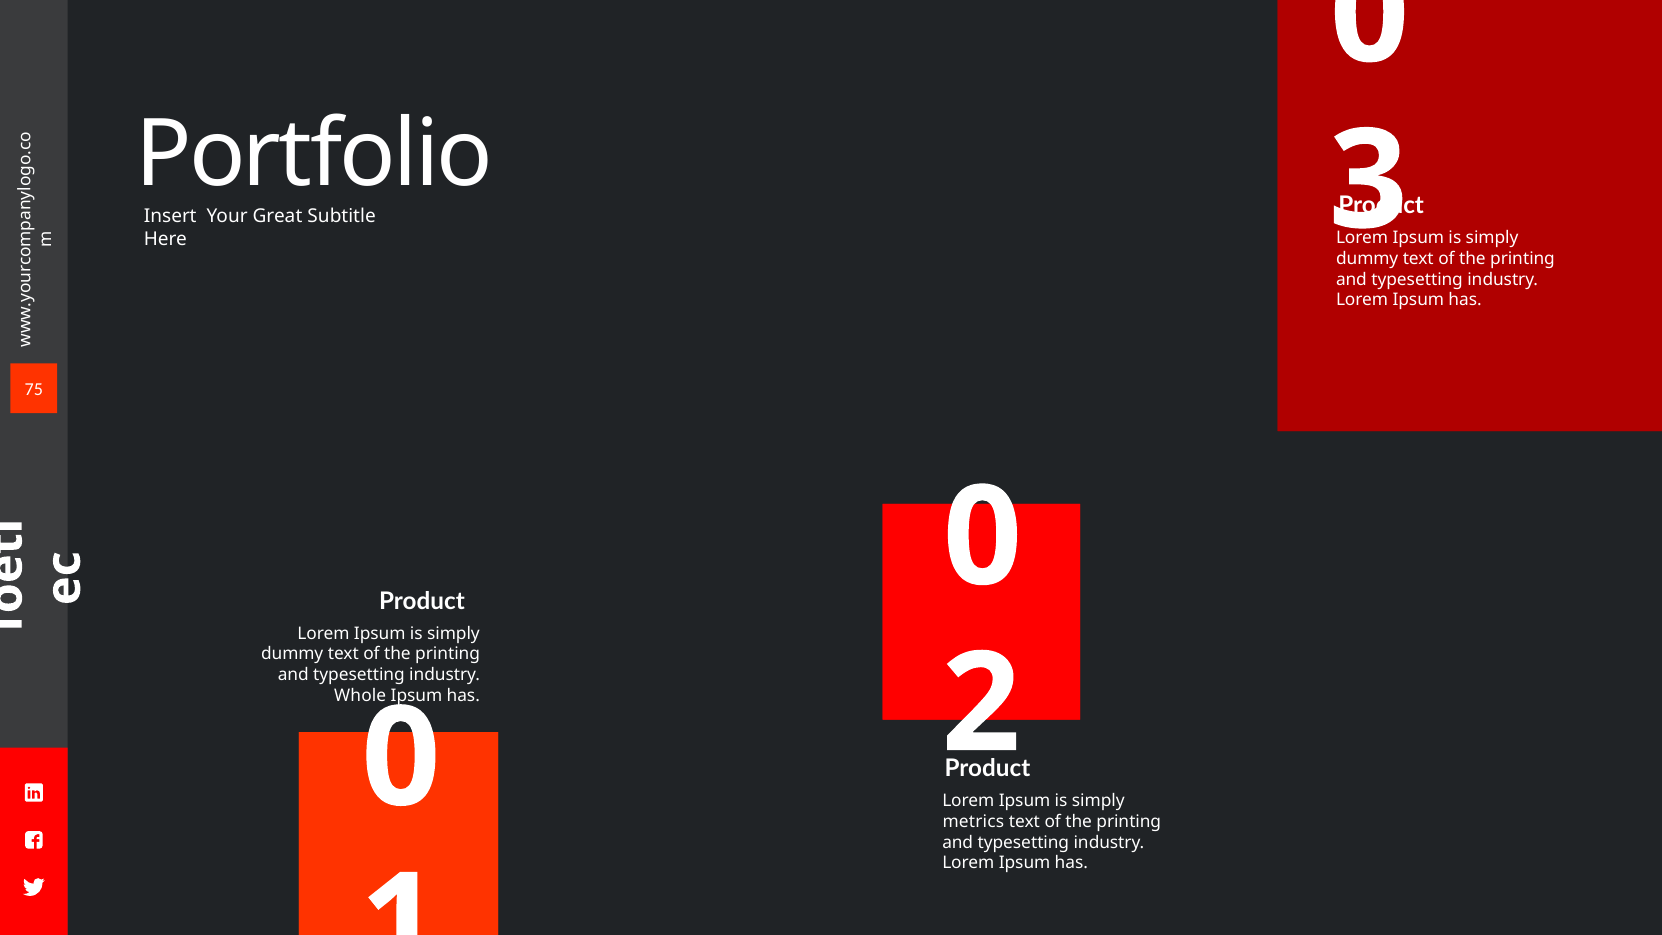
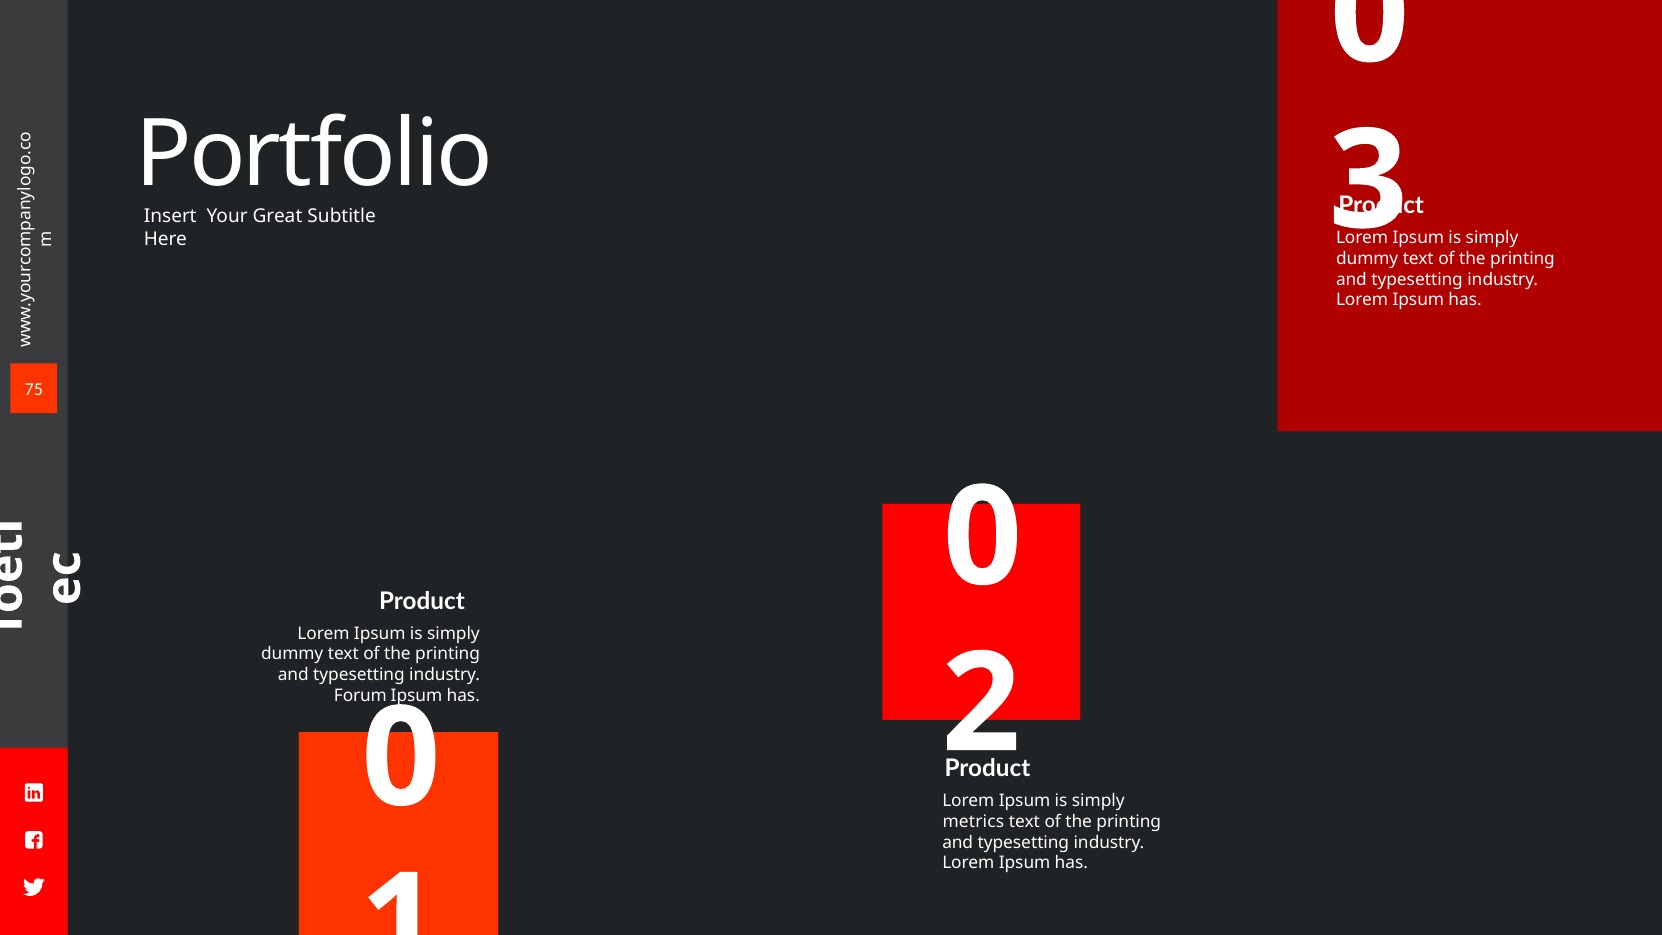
Whole: Whole -> Forum
